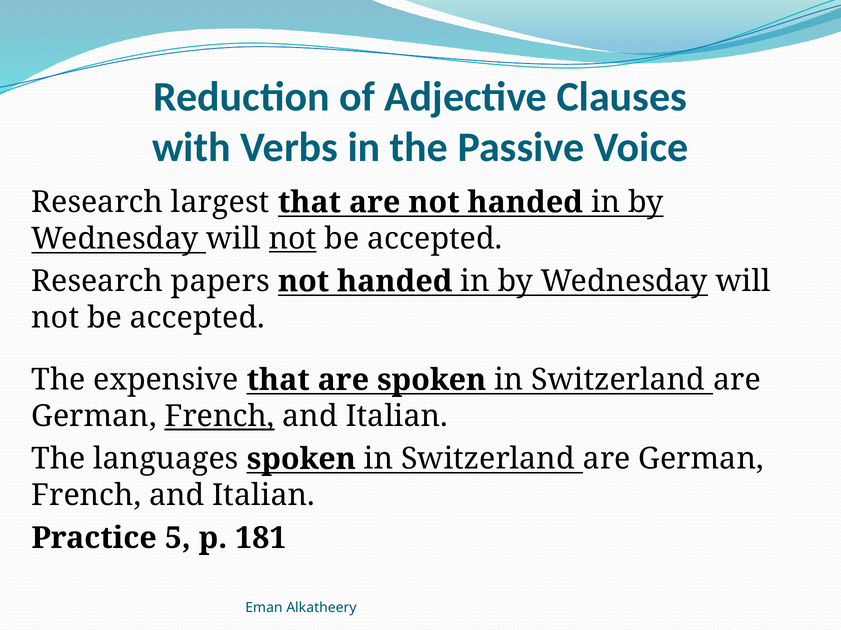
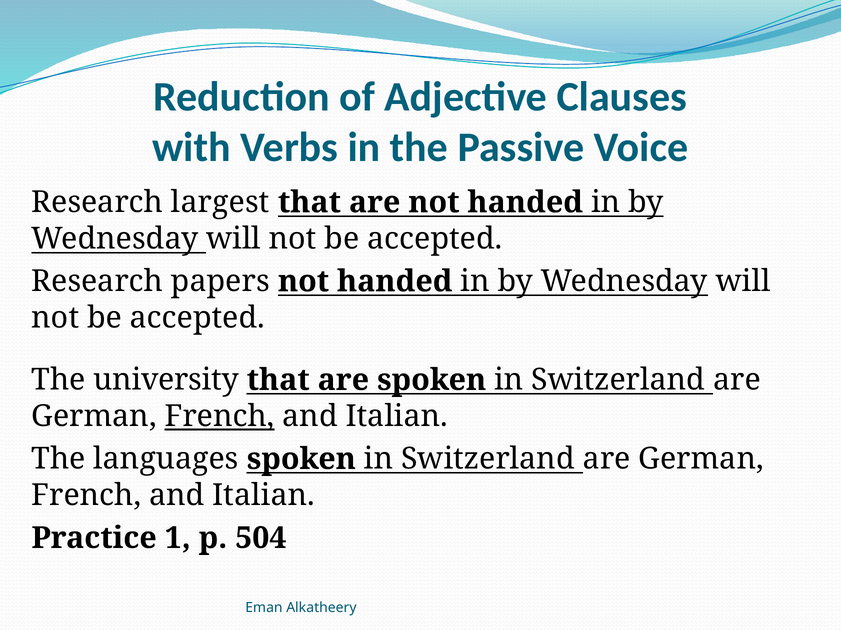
not at (293, 239) underline: present -> none
expensive: expensive -> university
5: 5 -> 1
181: 181 -> 504
